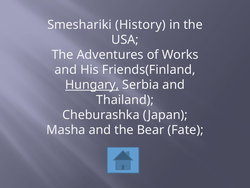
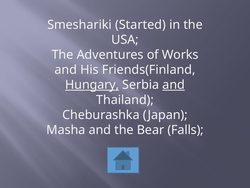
History: History -> Started
and at (174, 85) underline: none -> present
Fate: Fate -> Falls
